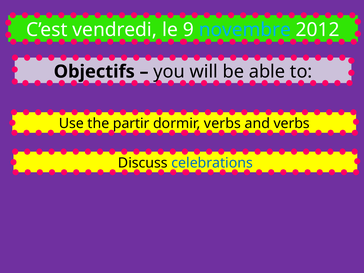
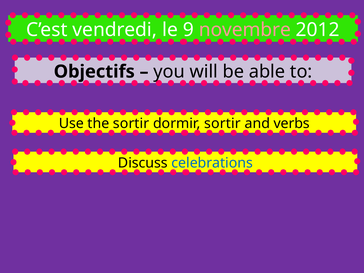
novembre colour: light blue -> pink
the partir: partir -> sortir
dormir verbs: verbs -> sortir
